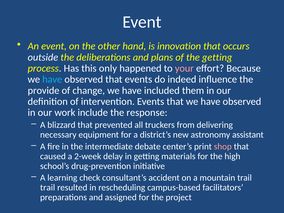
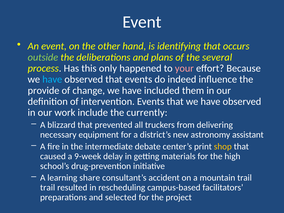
innovation: innovation -> identifying
outside colour: white -> light green
the getting: getting -> several
response: response -> currently
shop colour: pink -> yellow
2-week: 2-week -> 9-week
check: check -> share
assigned: assigned -> selected
